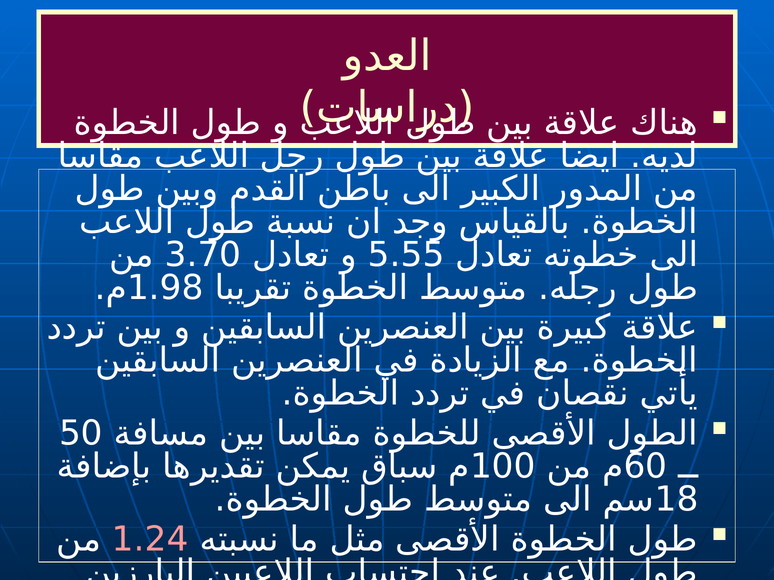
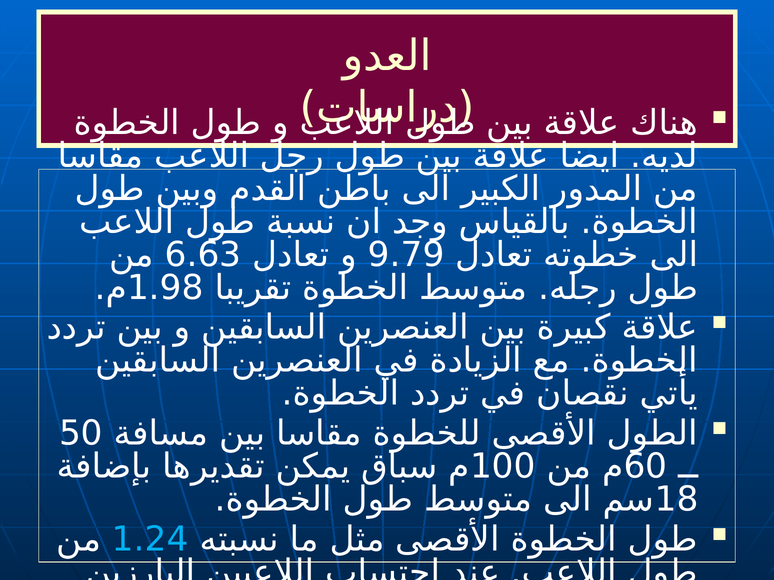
3.70: 3.70 -> 6.63
5.55: 5.55 -> 9.79
1.24 colour: pink -> light blue
